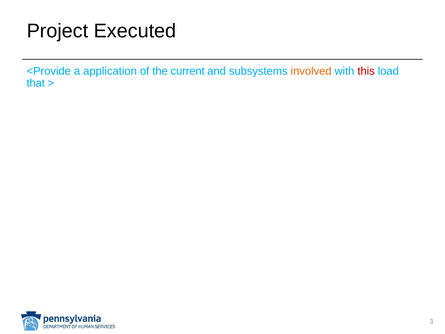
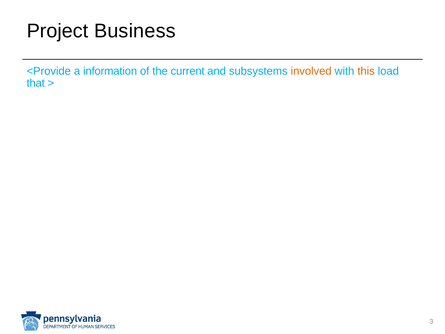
Executed: Executed -> Business
application: application -> information
this colour: red -> orange
